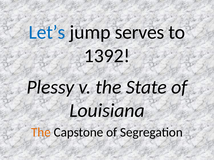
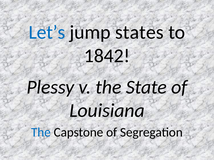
serves: serves -> states
1392: 1392 -> 1842
The at (41, 133) colour: orange -> blue
